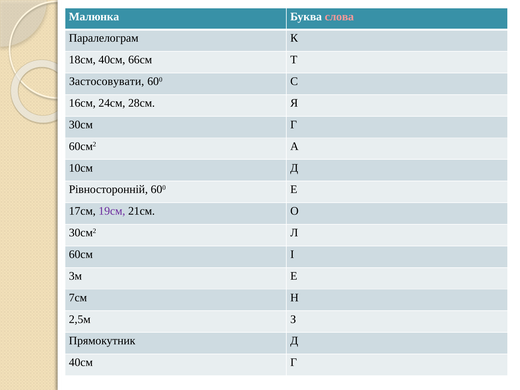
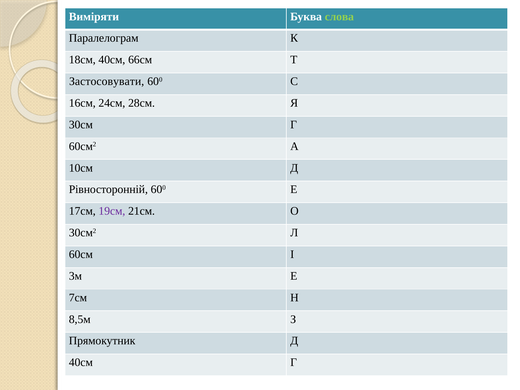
Малюнка: Малюнка -> Виміряти
слова colour: pink -> light green
2,5м: 2,5м -> 8,5м
